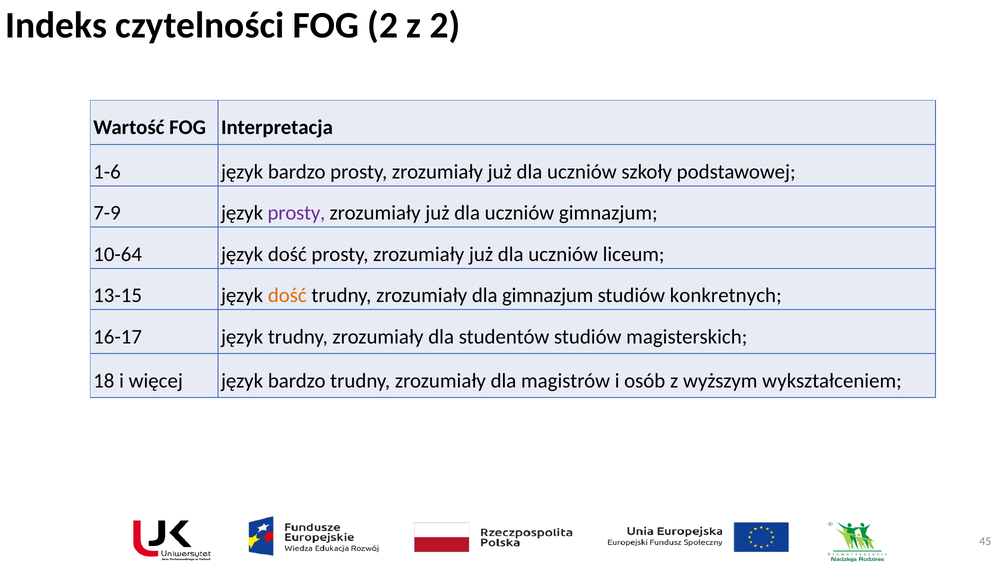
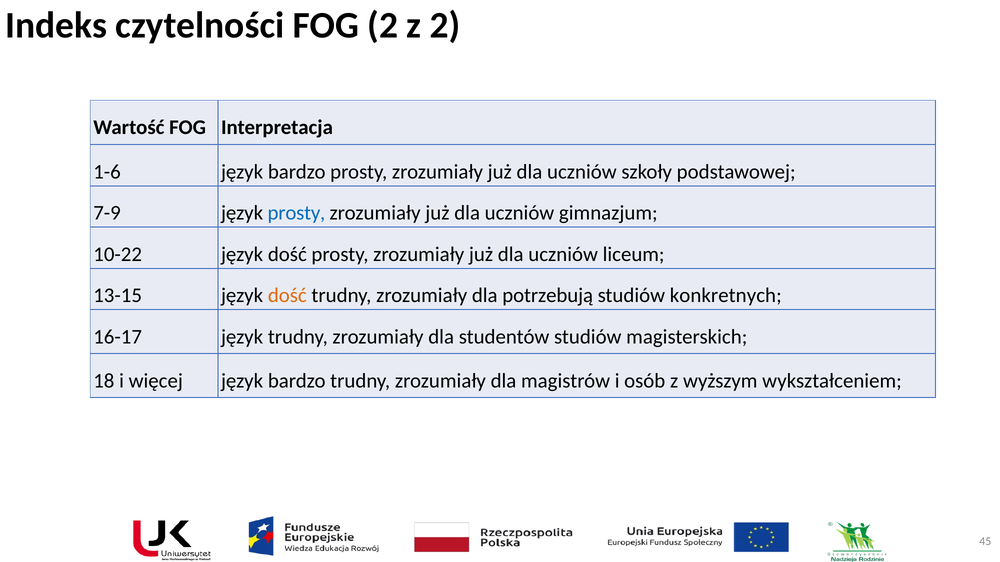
prosty at (296, 213) colour: purple -> blue
10-64: 10-64 -> 10-22
dla gimnazjum: gimnazjum -> potrzebują
